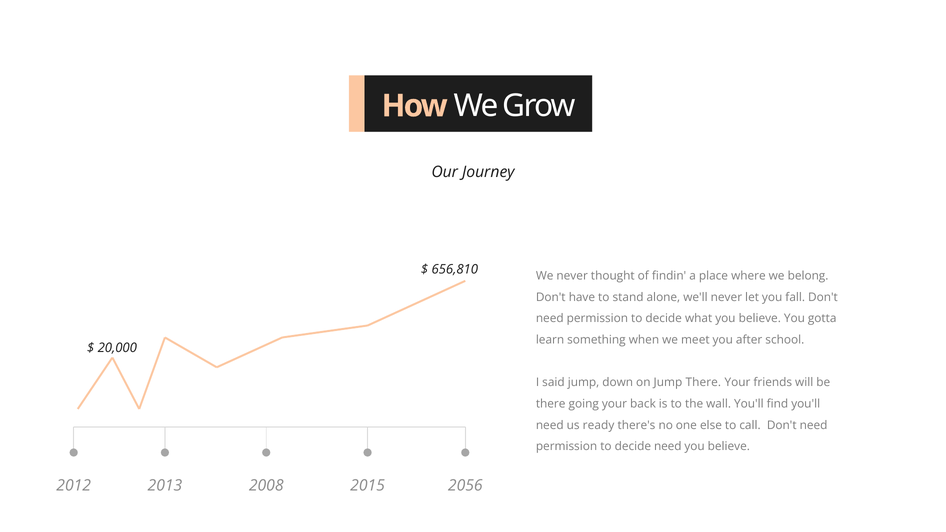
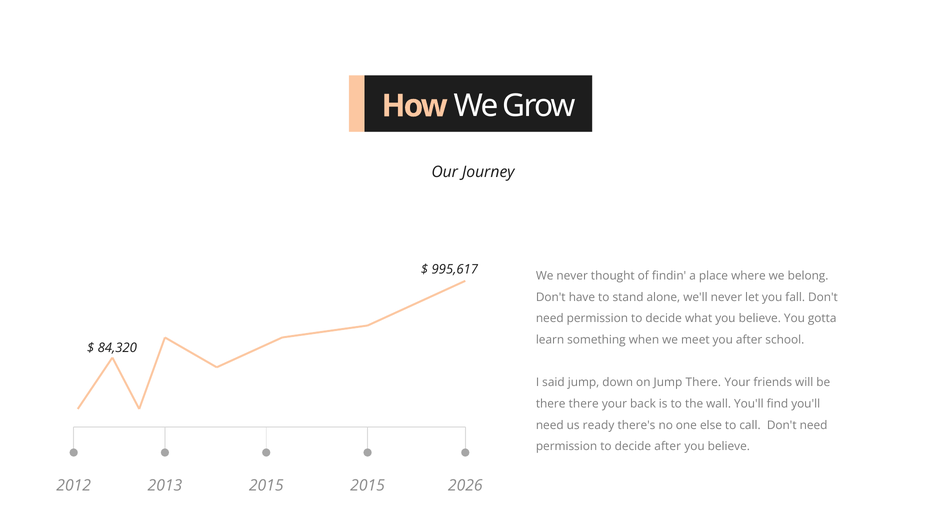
656,810: 656,810 -> 995,617
20,000: 20,000 -> 84,320
there going: going -> there
decide need: need -> after
2013 2008: 2008 -> 2015
2056: 2056 -> 2026
